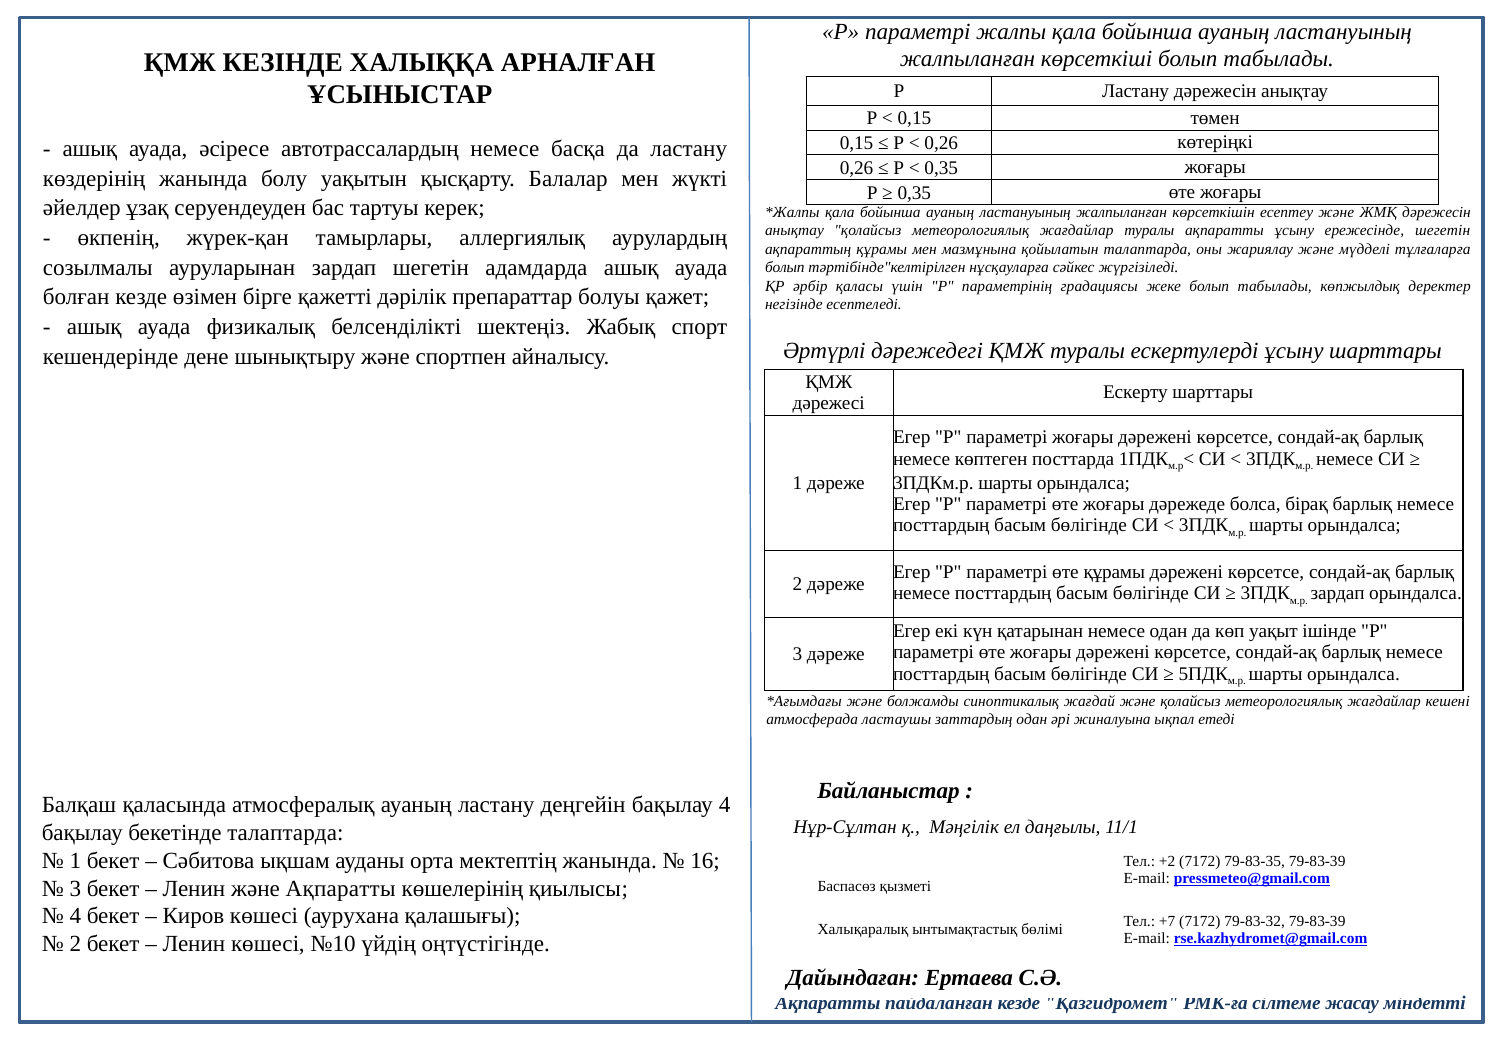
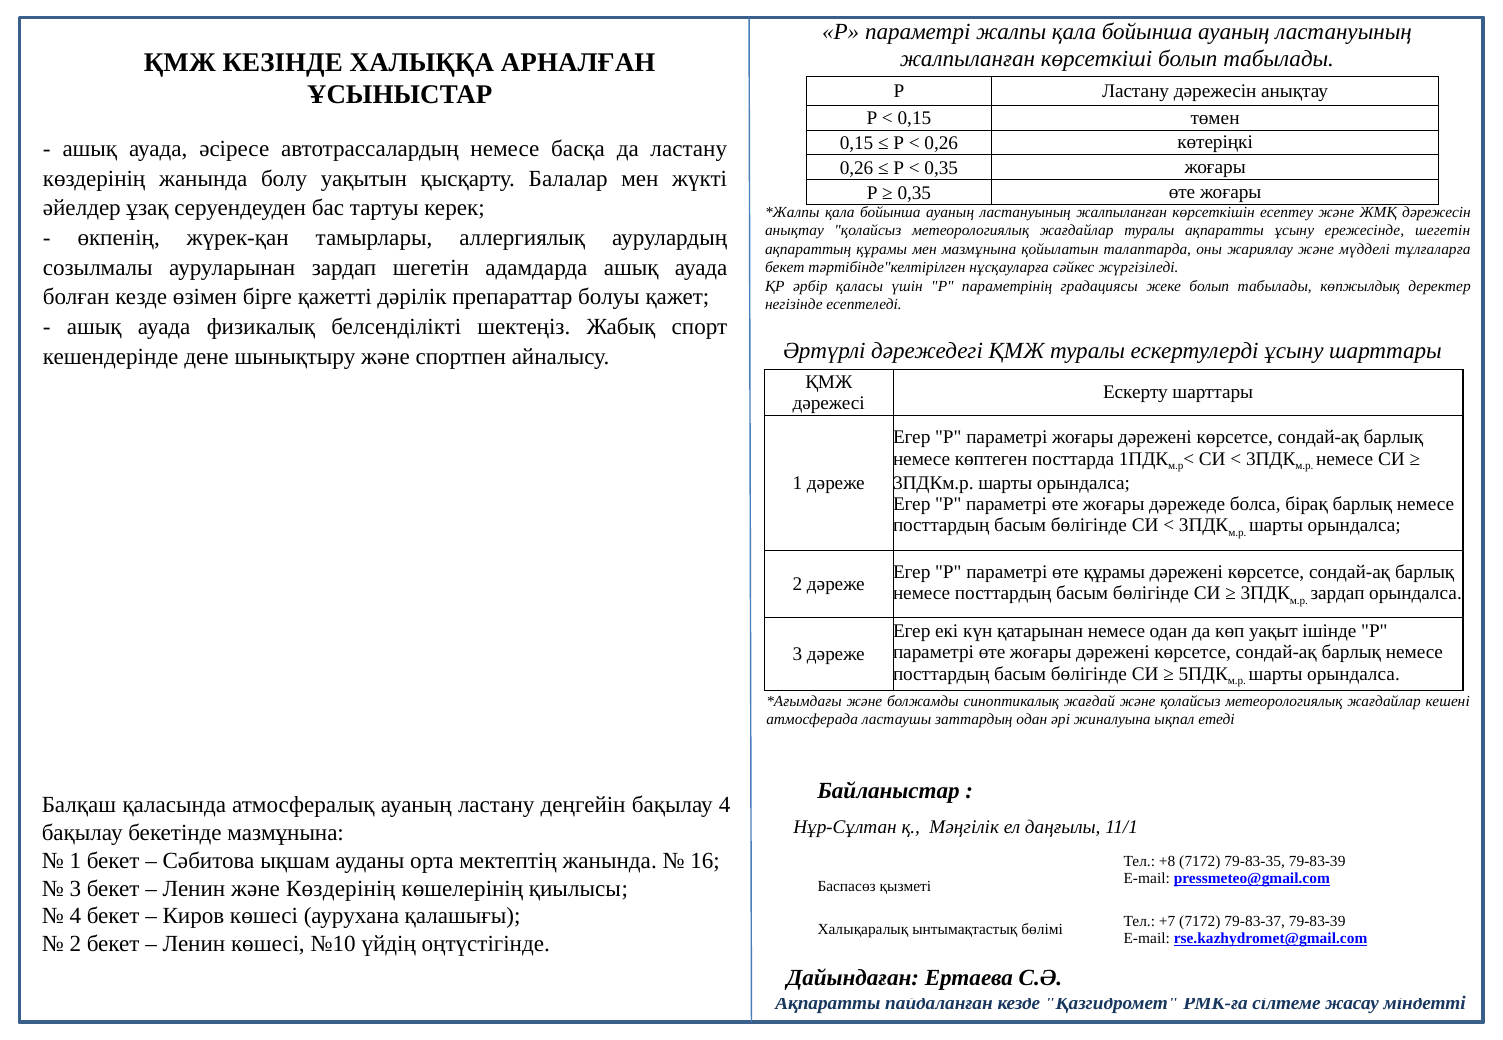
болып at (785, 268): болып -> бекет
бекетінде талаптарда: талаптарда -> мазмұнына
+2: +2 -> +8
және Ақпаратты: Ақпаратты -> Көздерінің
79-83-32: 79-83-32 -> 79-83-37
